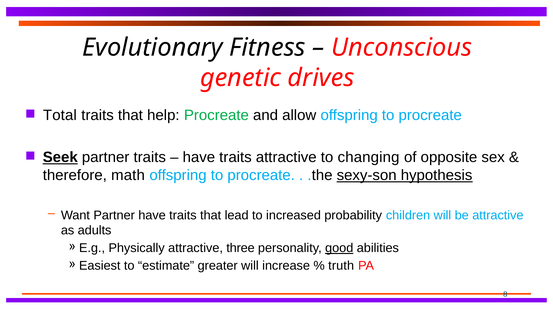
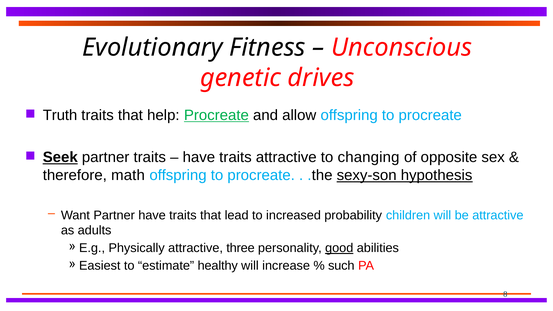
Total: Total -> Truth
Procreate at (216, 115) underline: none -> present
greater: greater -> healthy
truth: truth -> such
